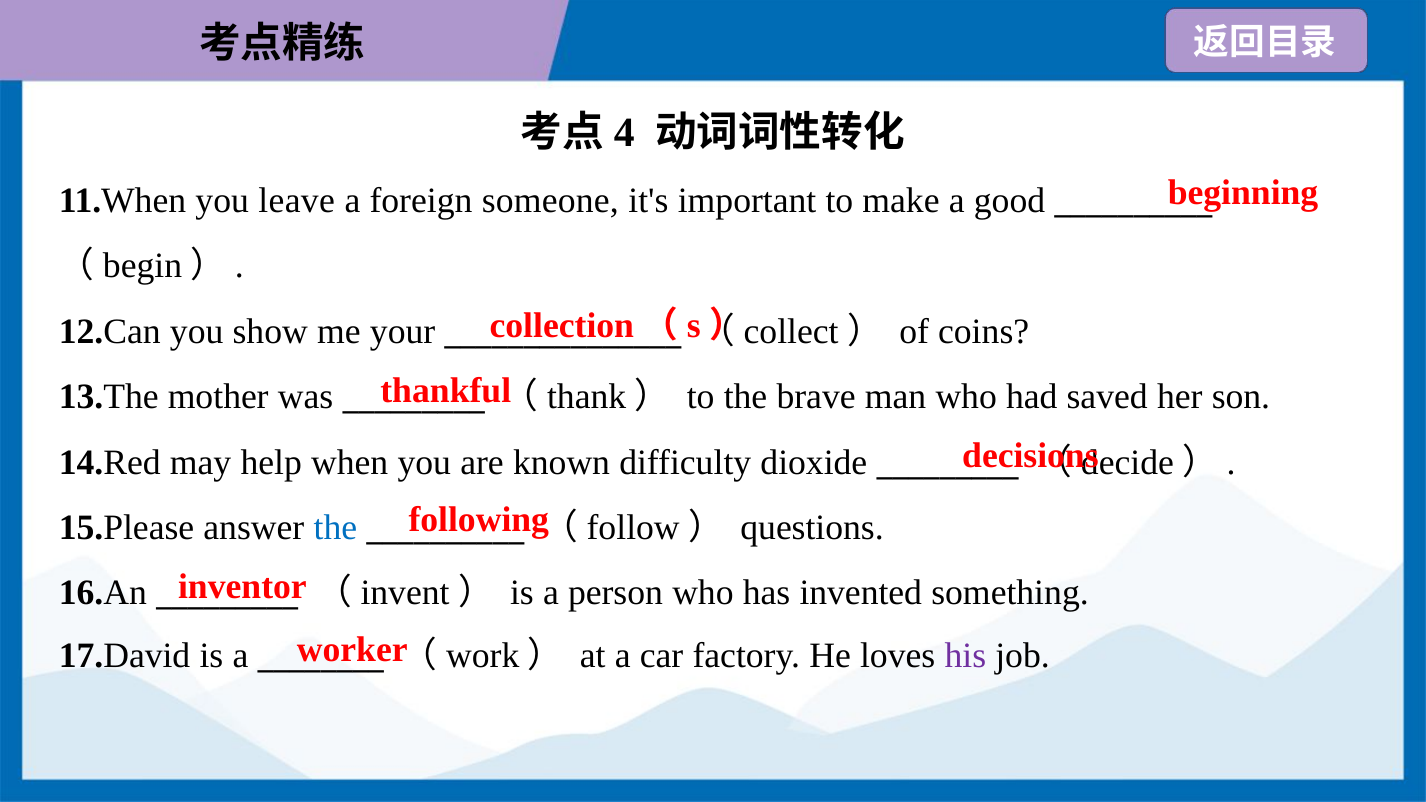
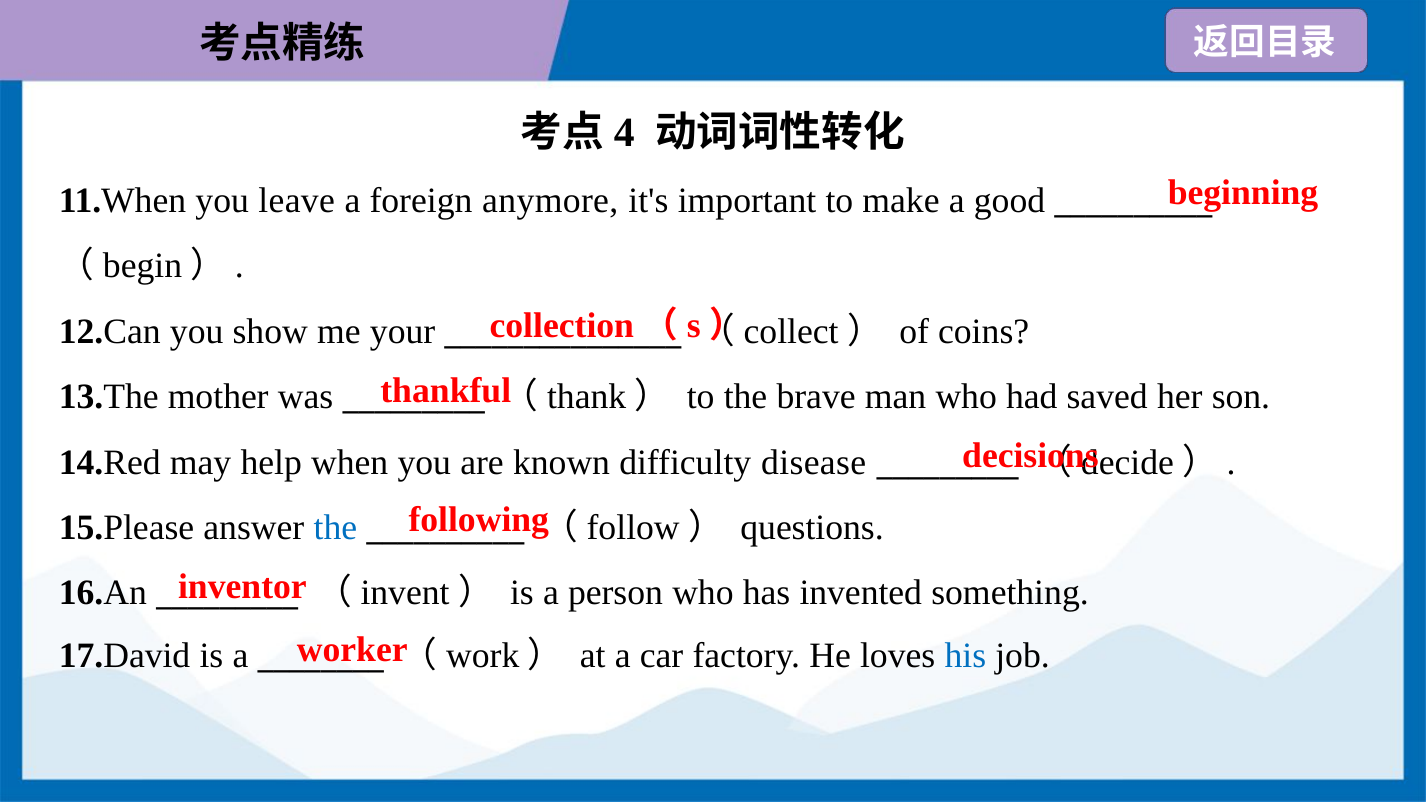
someone: someone -> anymore
dioxide: dioxide -> disease
his colour: purple -> blue
